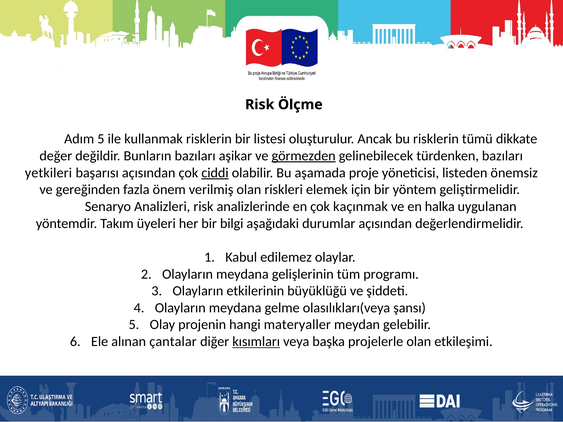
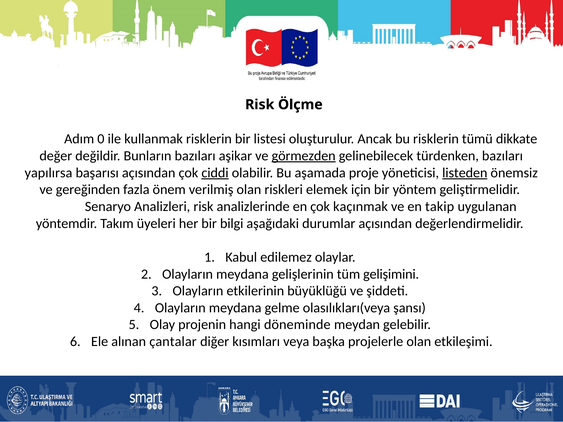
Adım 5: 5 -> 0
yetkileri: yetkileri -> yapılırsa
listeden underline: none -> present
halka: halka -> takip
programı: programı -> gelişimini
materyaller: materyaller -> döneminde
kısımları underline: present -> none
